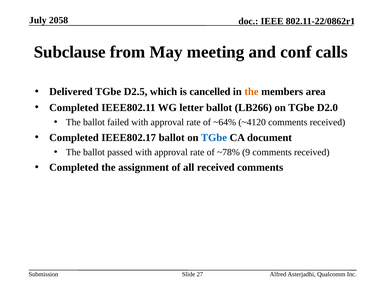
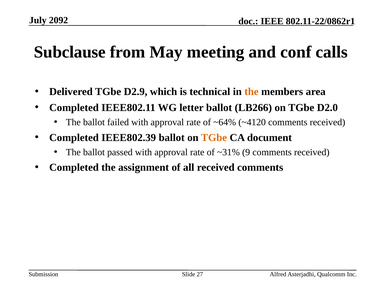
2058: 2058 -> 2092
D2.5: D2.5 -> D2.9
cancelled: cancelled -> technical
IEEE802.17: IEEE802.17 -> IEEE802.39
TGbe at (214, 138) colour: blue -> orange
~78%: ~78% -> ~31%
